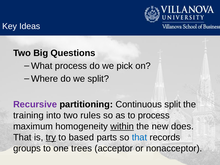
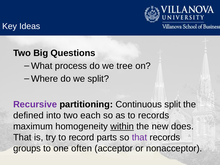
pick: pick -> tree
training: training -> defined
rules: rules -> each
to process: process -> records
try underline: present -> none
based: based -> record
that at (139, 137) colour: blue -> purple
trees: trees -> often
